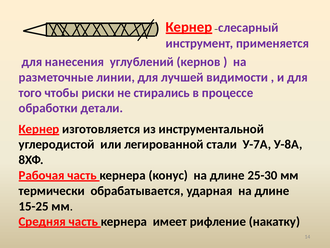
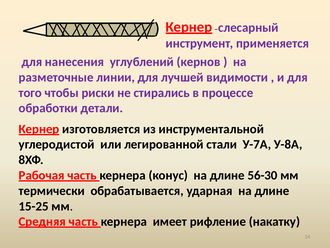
25-30: 25-30 -> 56-30
